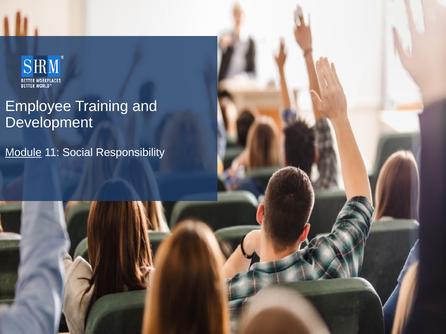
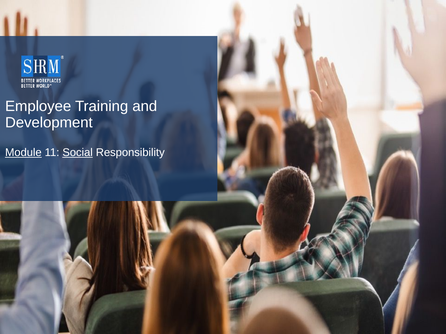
Social underline: none -> present
